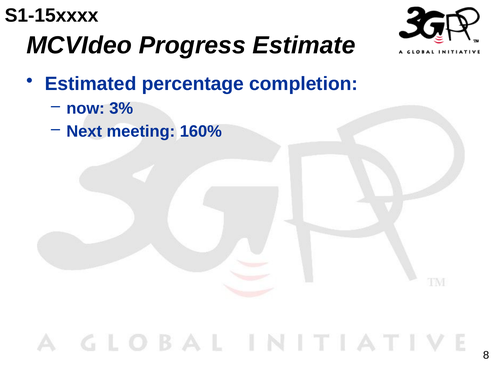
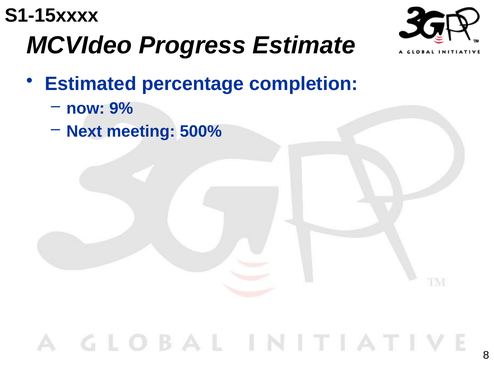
3%: 3% -> 9%
160%: 160% -> 500%
